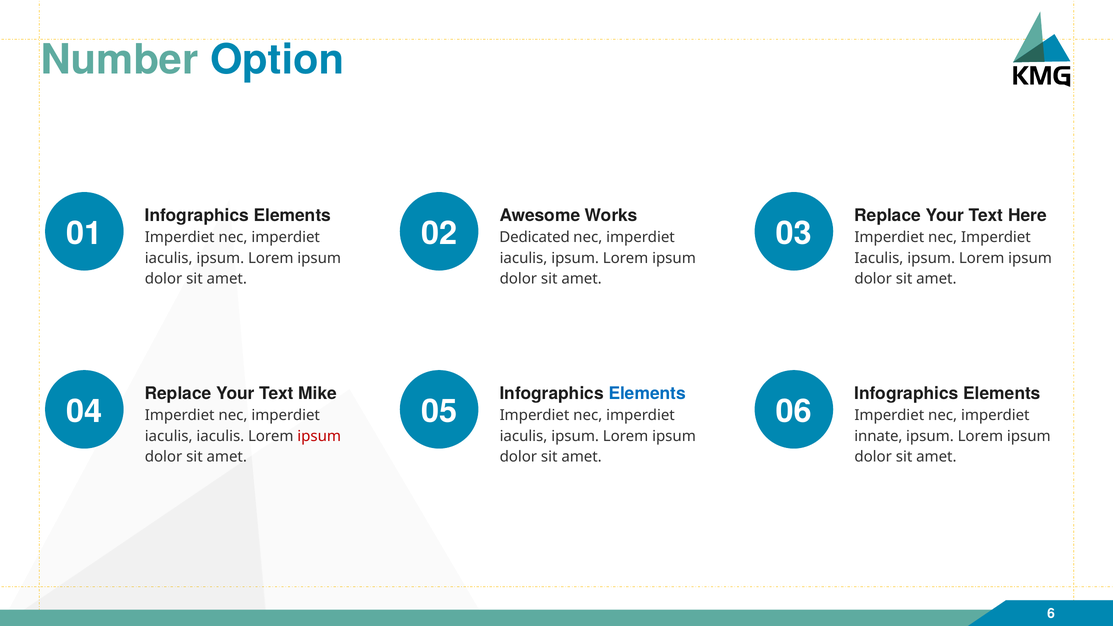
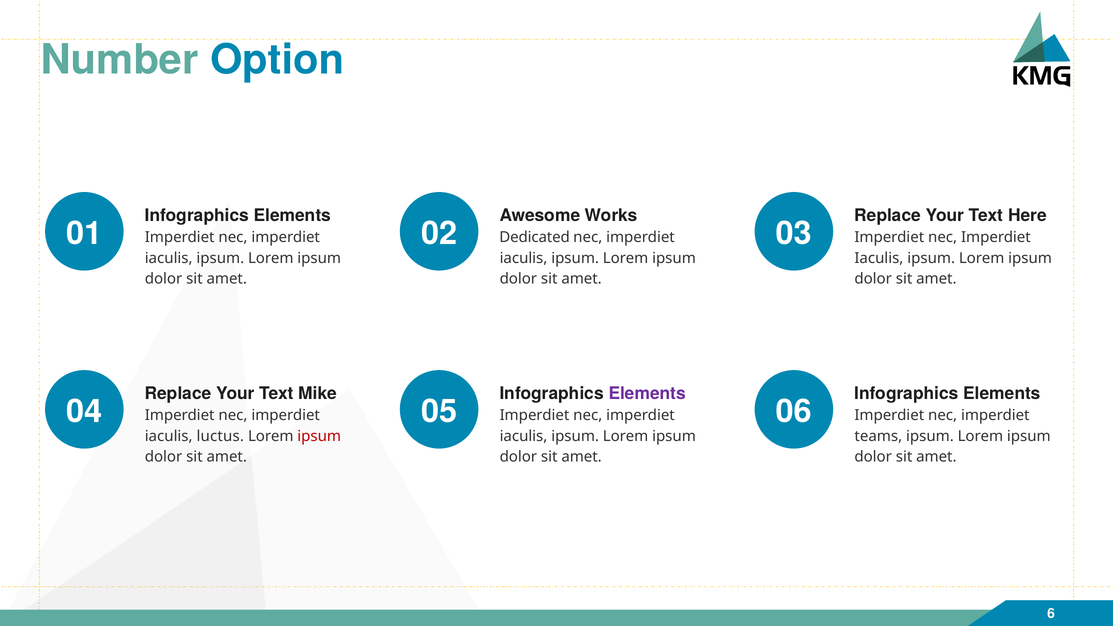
Elements at (647, 394) colour: blue -> purple
iaculis iaculis: iaculis -> luctus
innate: innate -> teams
